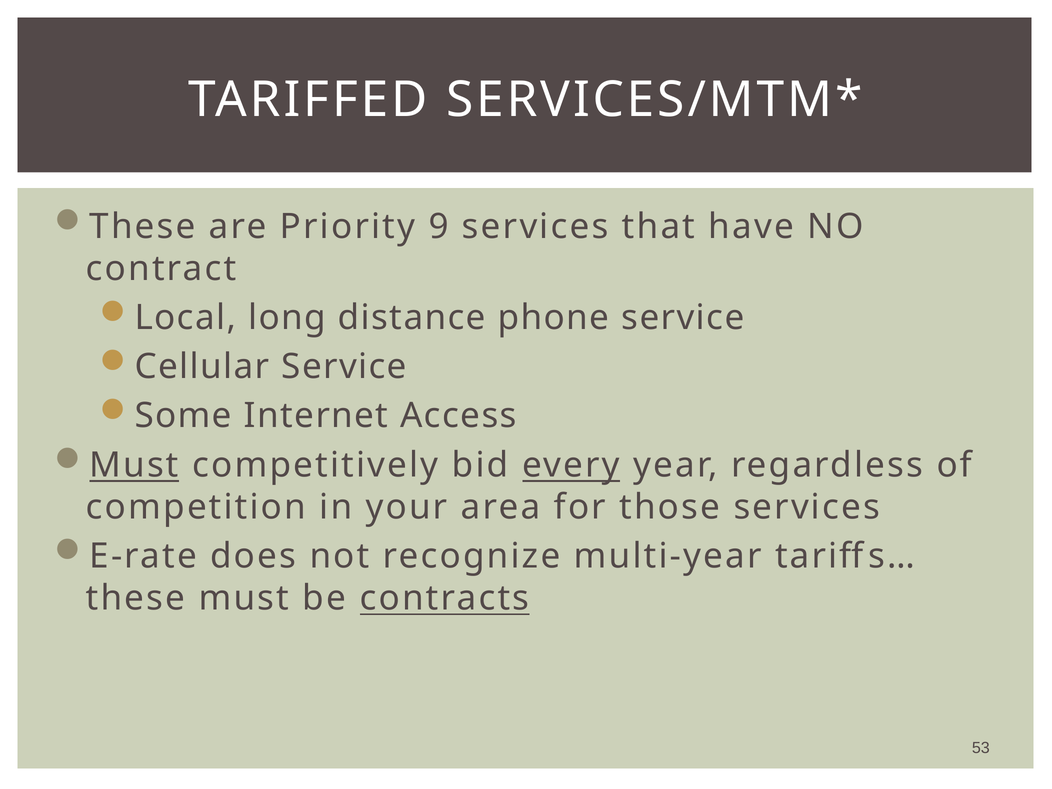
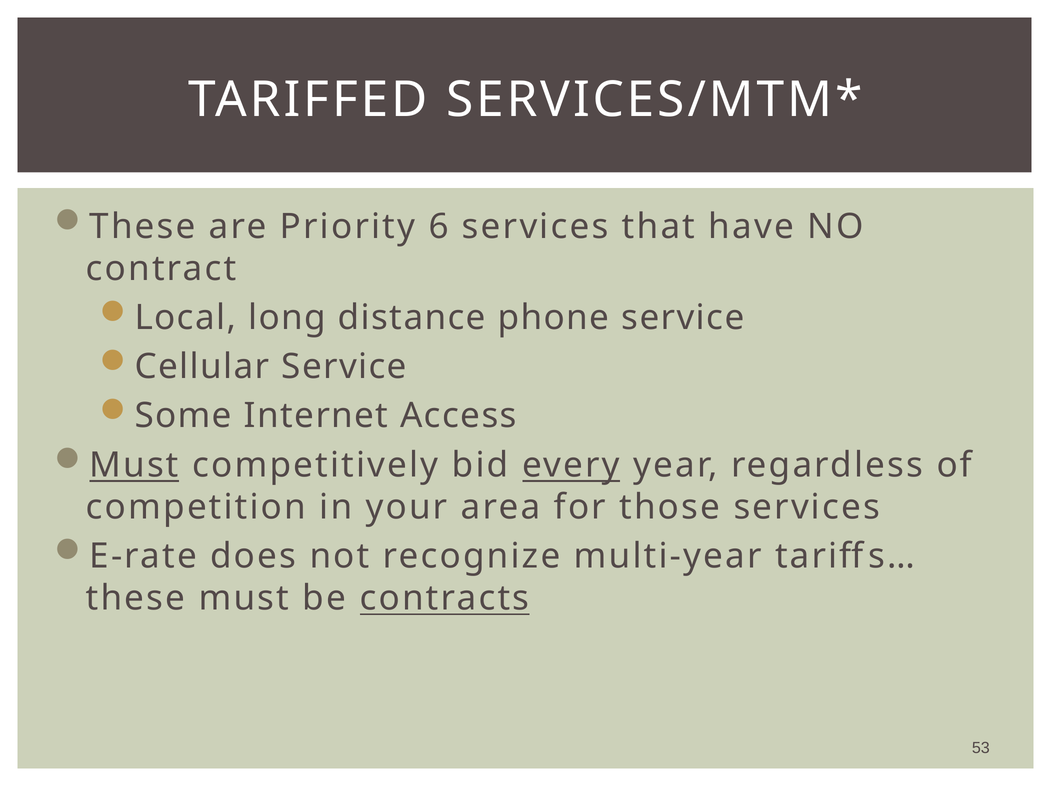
9: 9 -> 6
